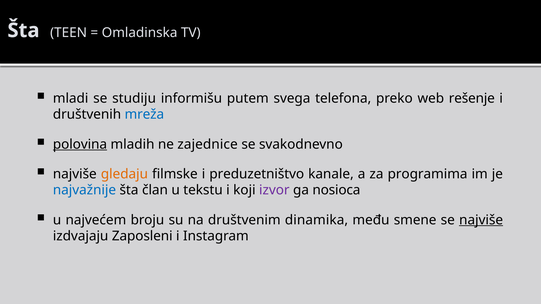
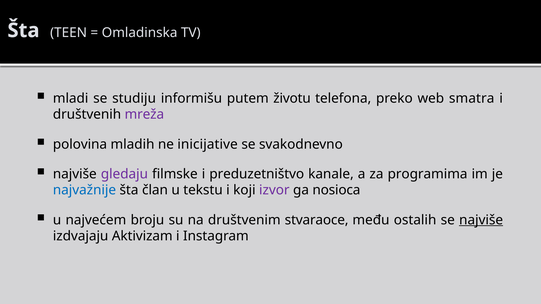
svega: svega -> životu
rešenje: rešenje -> smatra
mreža colour: blue -> purple
polovina underline: present -> none
zajednice: zajednice -> inicijative
gledaju colour: orange -> purple
dinamika: dinamika -> stvaraoce
smene: smene -> ostalih
Zaposleni: Zaposleni -> Aktivizam
